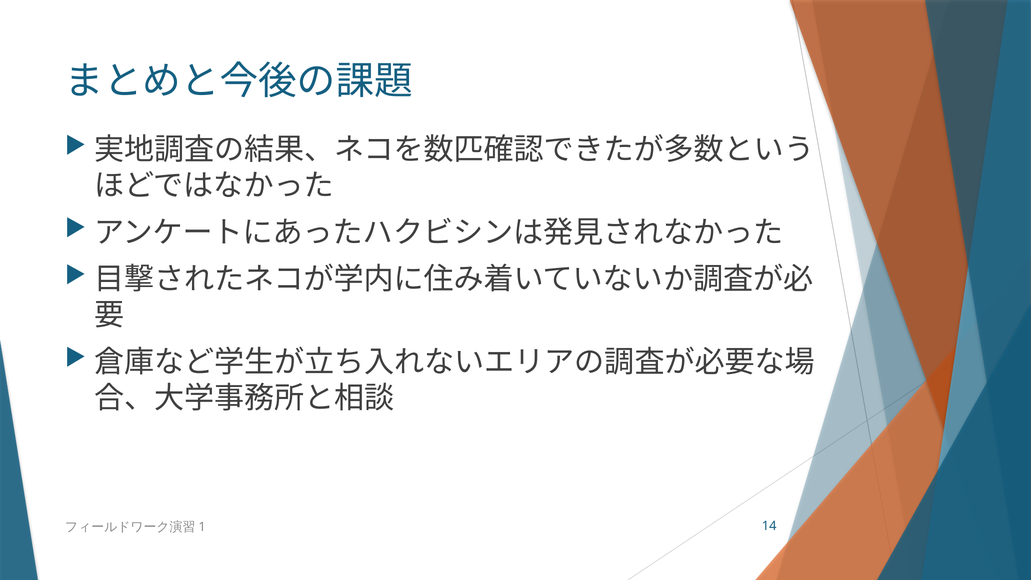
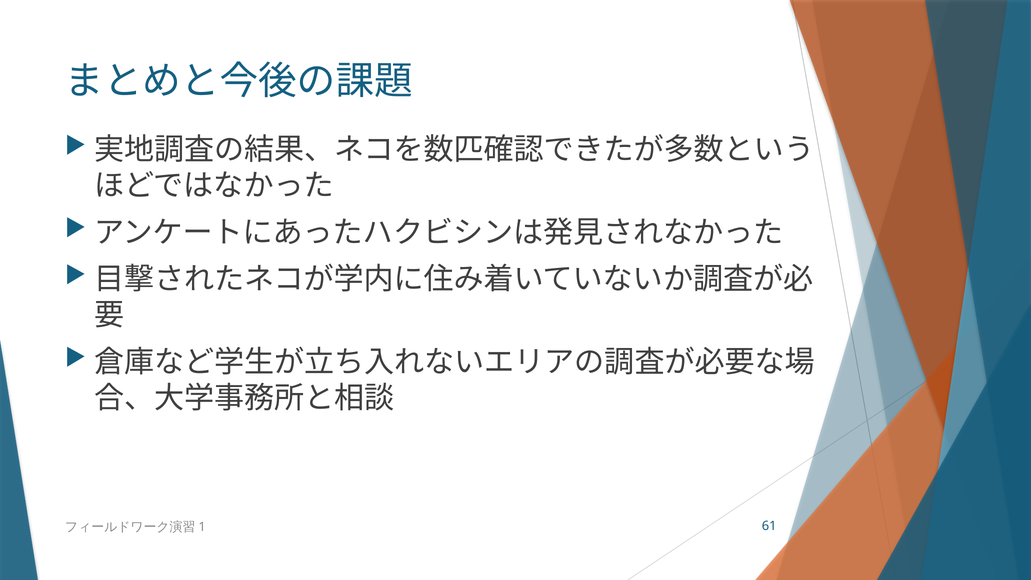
14: 14 -> 61
